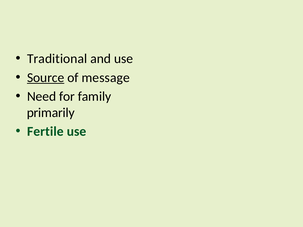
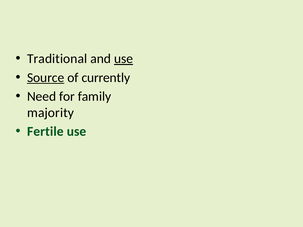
use at (124, 59) underline: none -> present
message: message -> currently
primarily: primarily -> majority
